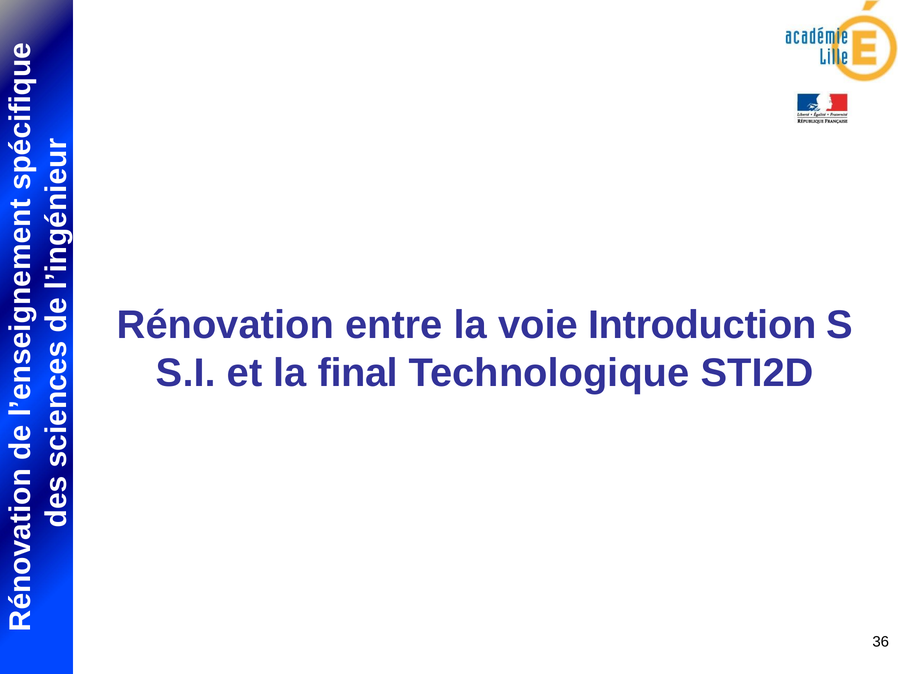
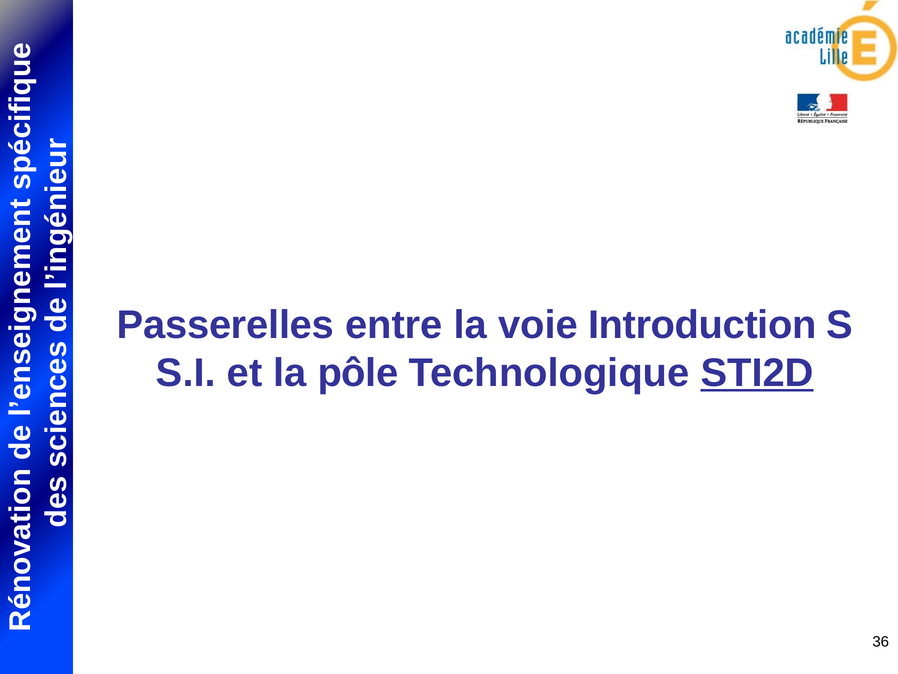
Rénovation: Rénovation -> Passerelles
final: final -> pôle
STI2D underline: none -> present
